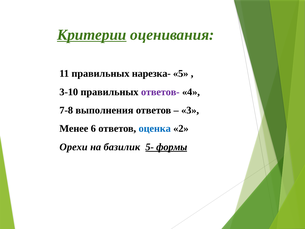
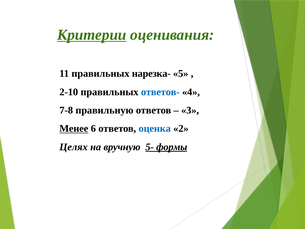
3-10: 3-10 -> 2-10
ответов- colour: purple -> blue
выполнения: выполнения -> правильную
Менее underline: none -> present
Орехи: Орехи -> Целях
базилик: базилик -> вручную
